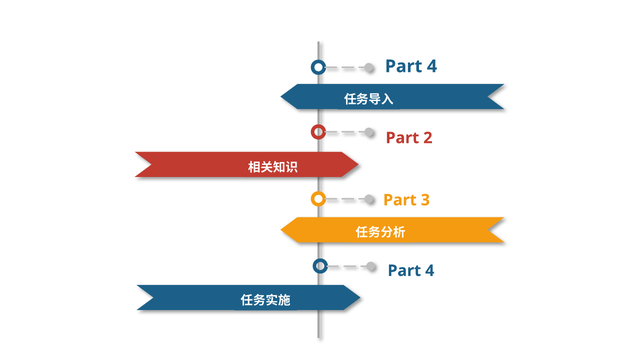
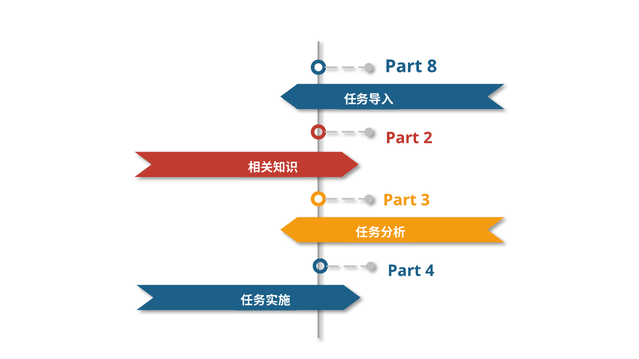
4 at (432, 66): 4 -> 8
